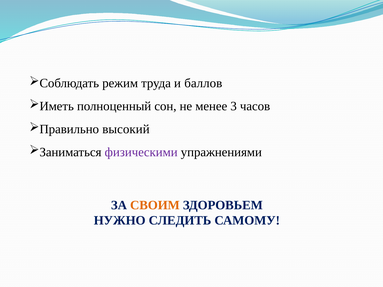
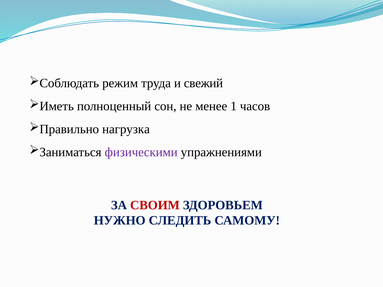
баллов: баллов -> свежий
3: 3 -> 1
высокий: высокий -> нагрузка
СВОИМ colour: orange -> red
